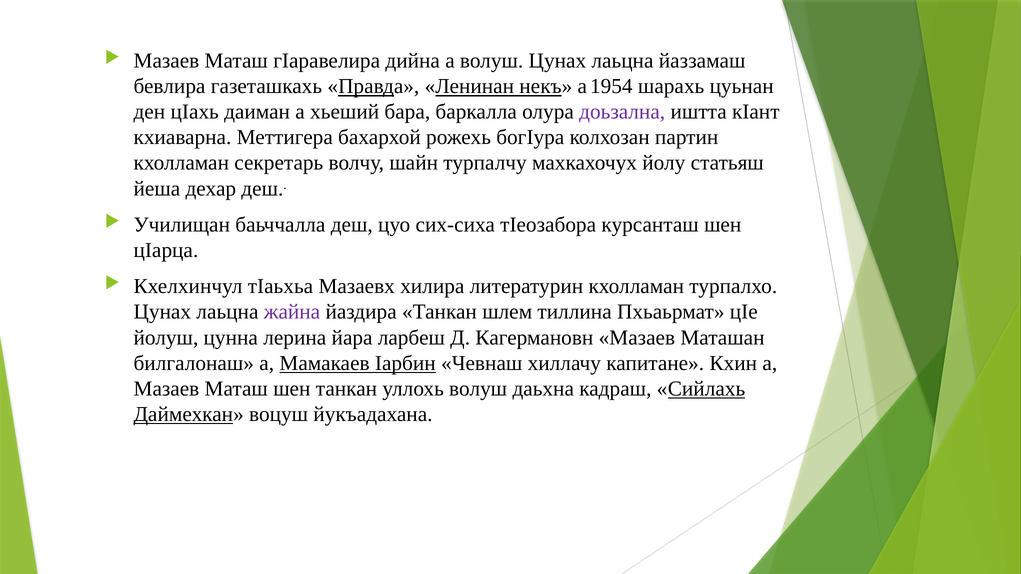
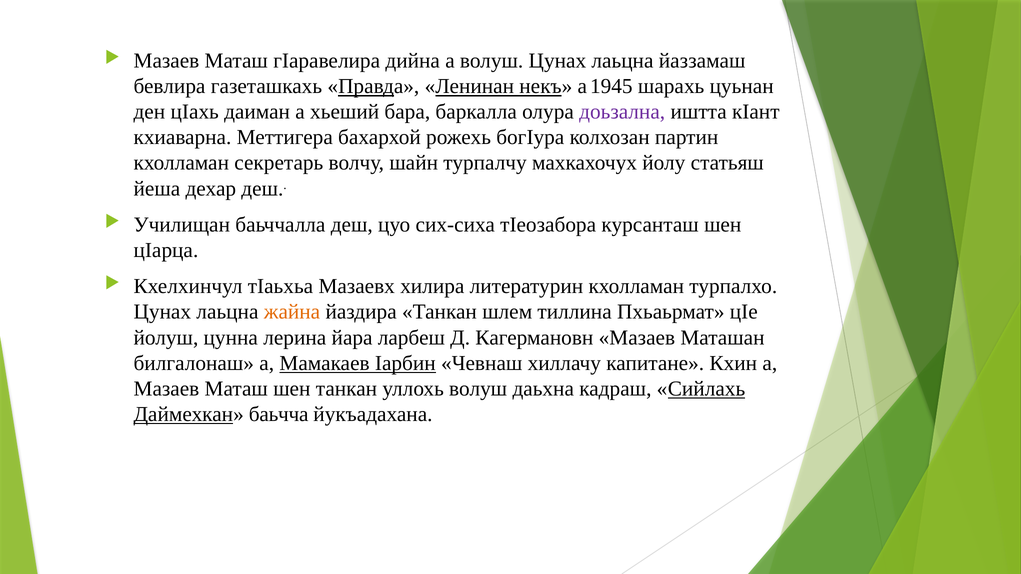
1954: 1954 -> 1945
жайна colour: purple -> orange
воцуш: воцуш -> баьчча
